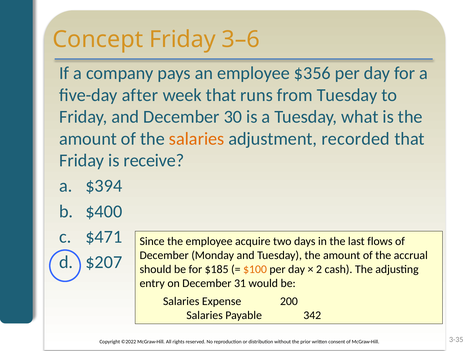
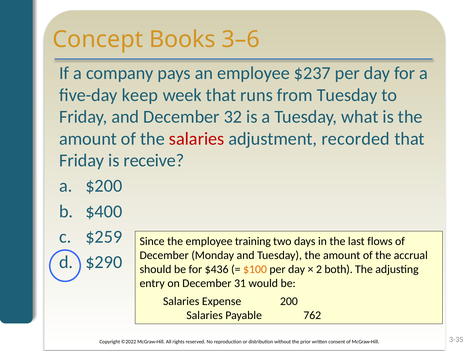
Concept Friday: Friday -> Books
$356: $356 -> $237
after: after -> keep
30: 30 -> 32
salaries at (197, 139) colour: orange -> red
$394: $394 -> $200
$471: $471 -> $259
acquire: acquire -> training
$207: $207 -> $290
$185: $185 -> $436
cash: cash -> both
342: 342 -> 762
